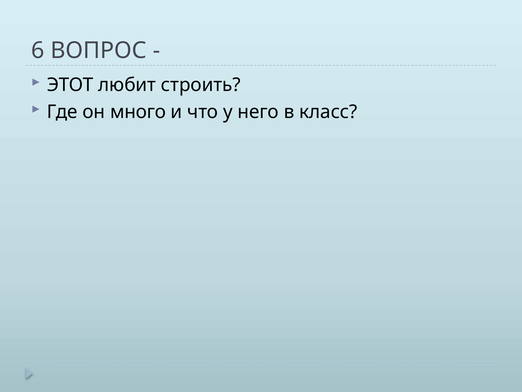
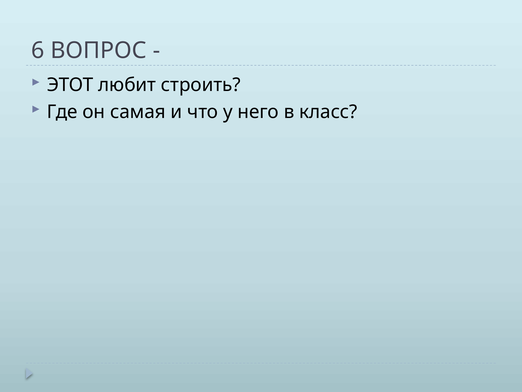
много: много -> самая
